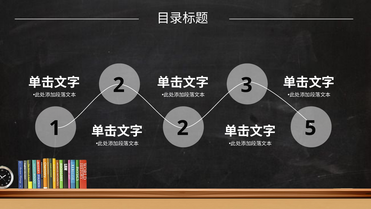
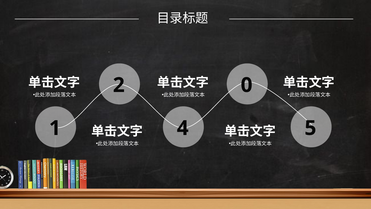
3: 3 -> 0
1 2: 2 -> 4
